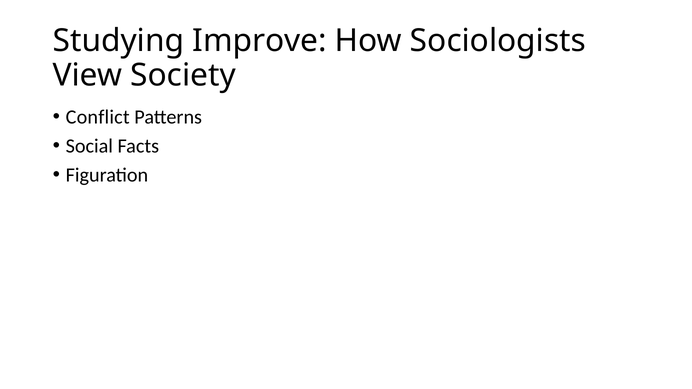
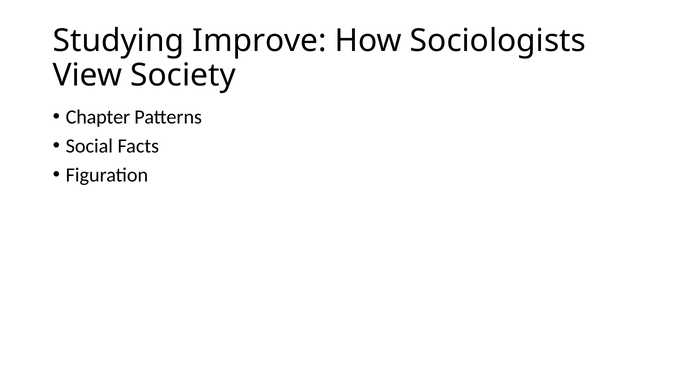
Conflict: Conflict -> Chapter
